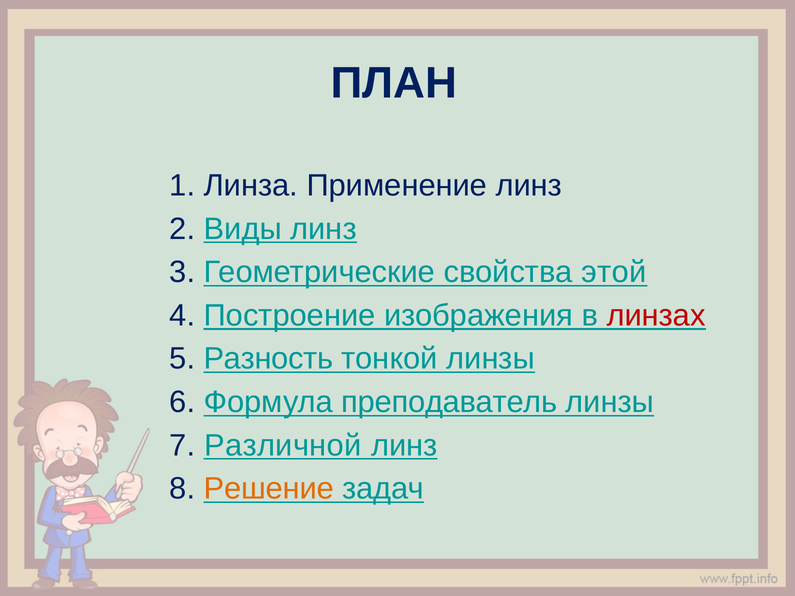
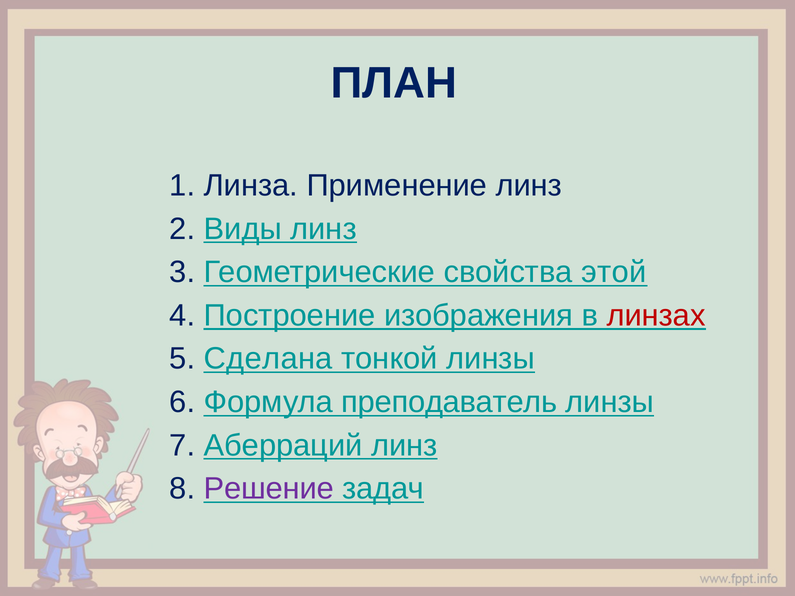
Разность: Разность -> Сделана
Различной: Различной -> Аберраций
Решение colour: orange -> purple
